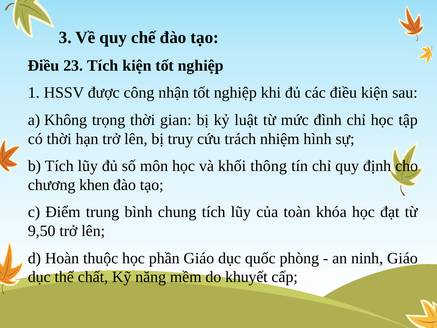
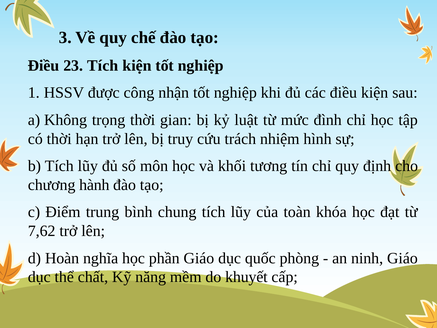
thông: thông -> tương
khen: khen -> hành
9,50: 9,50 -> 7,62
thuộc: thuộc -> nghĩa
